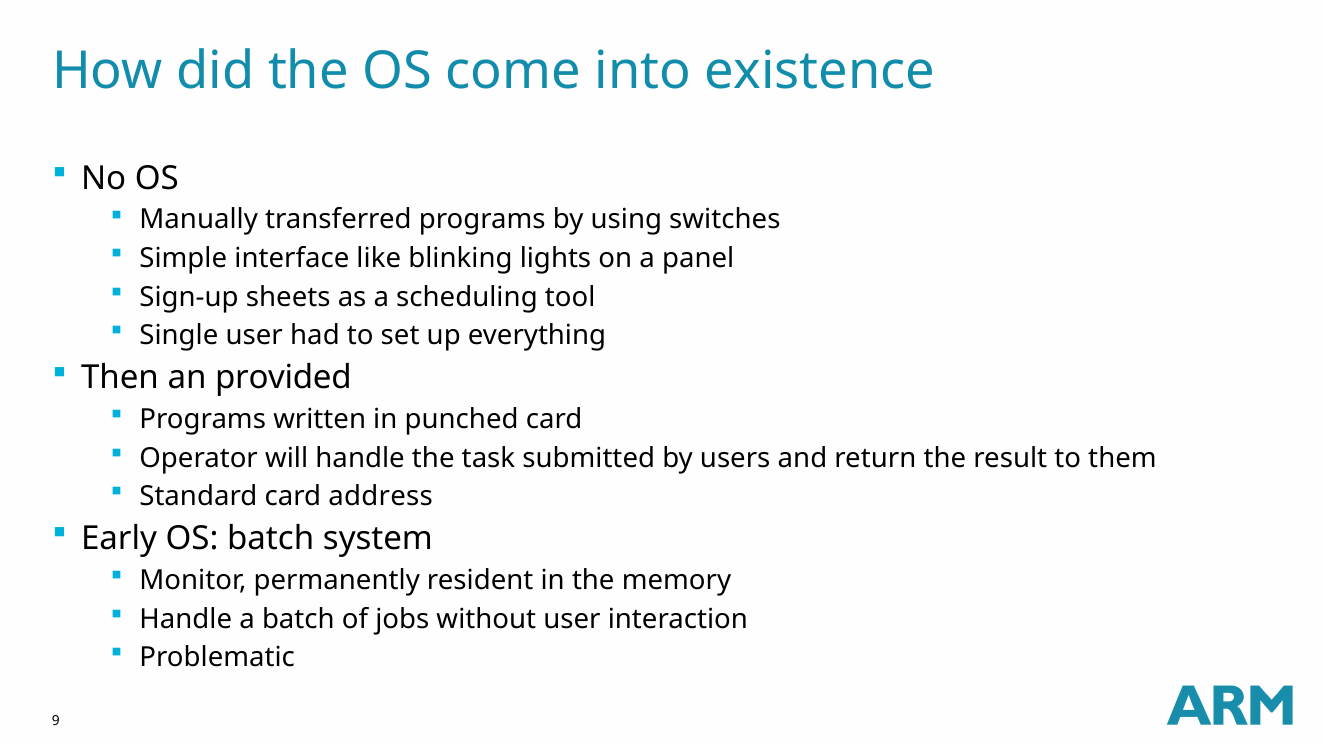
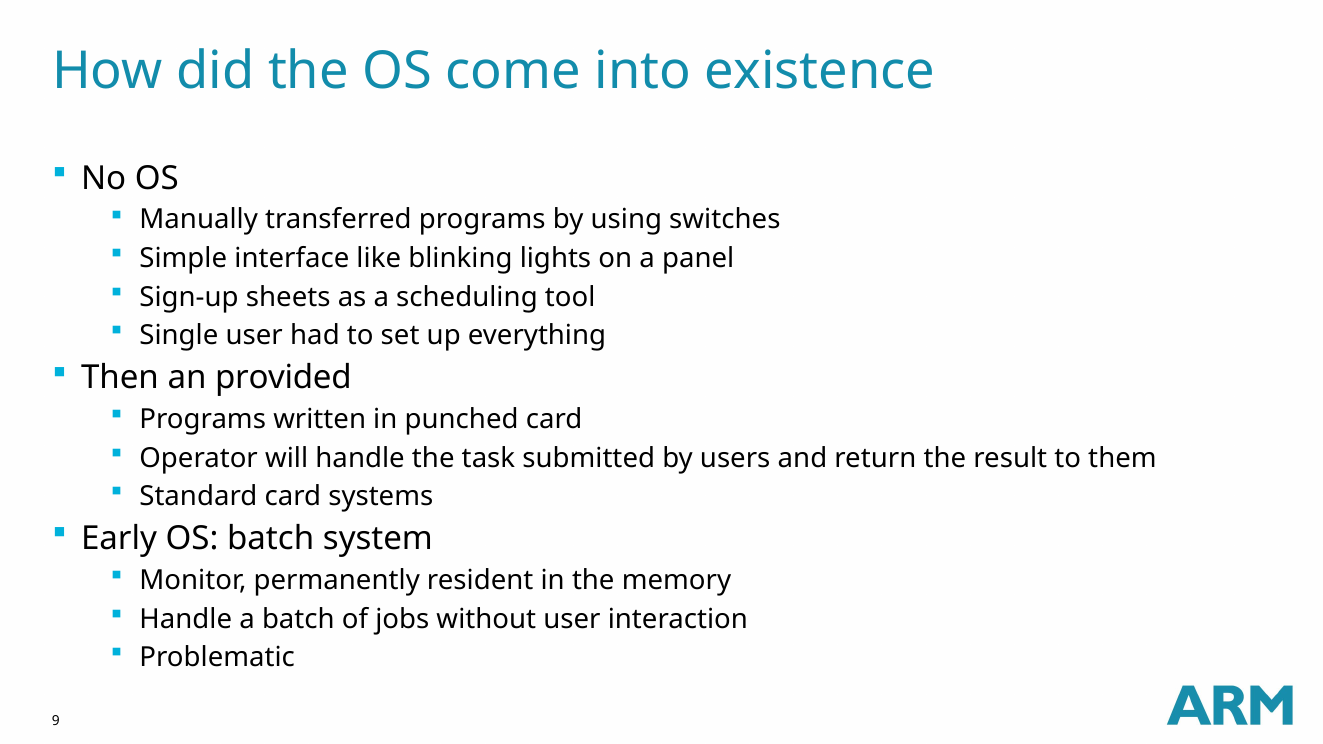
address: address -> systems
